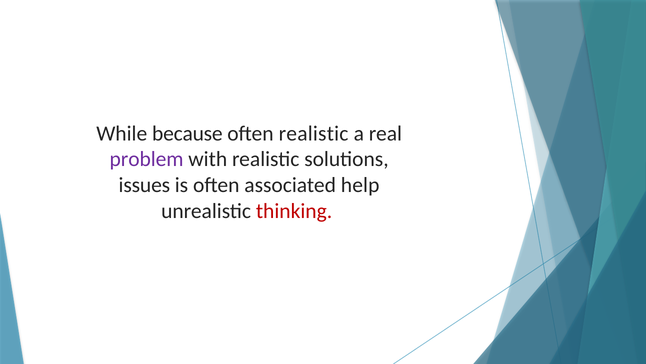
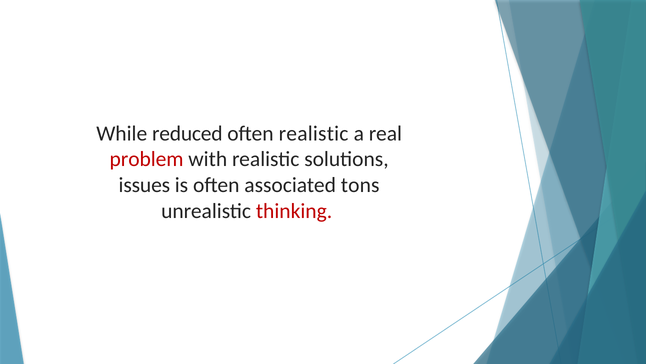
because: because -> reduced
problem colour: purple -> red
help: help -> tons
